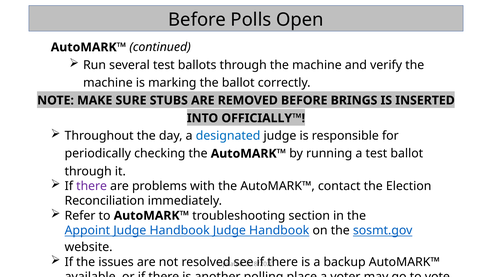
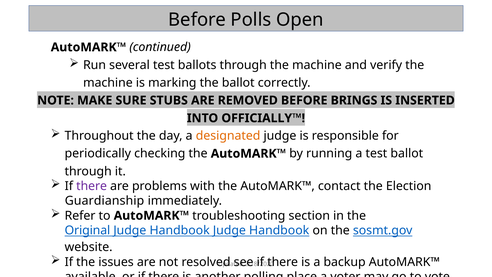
designated colour: blue -> orange
Reconciliation: Reconciliation -> Guardianship
Appoint: Appoint -> Original
